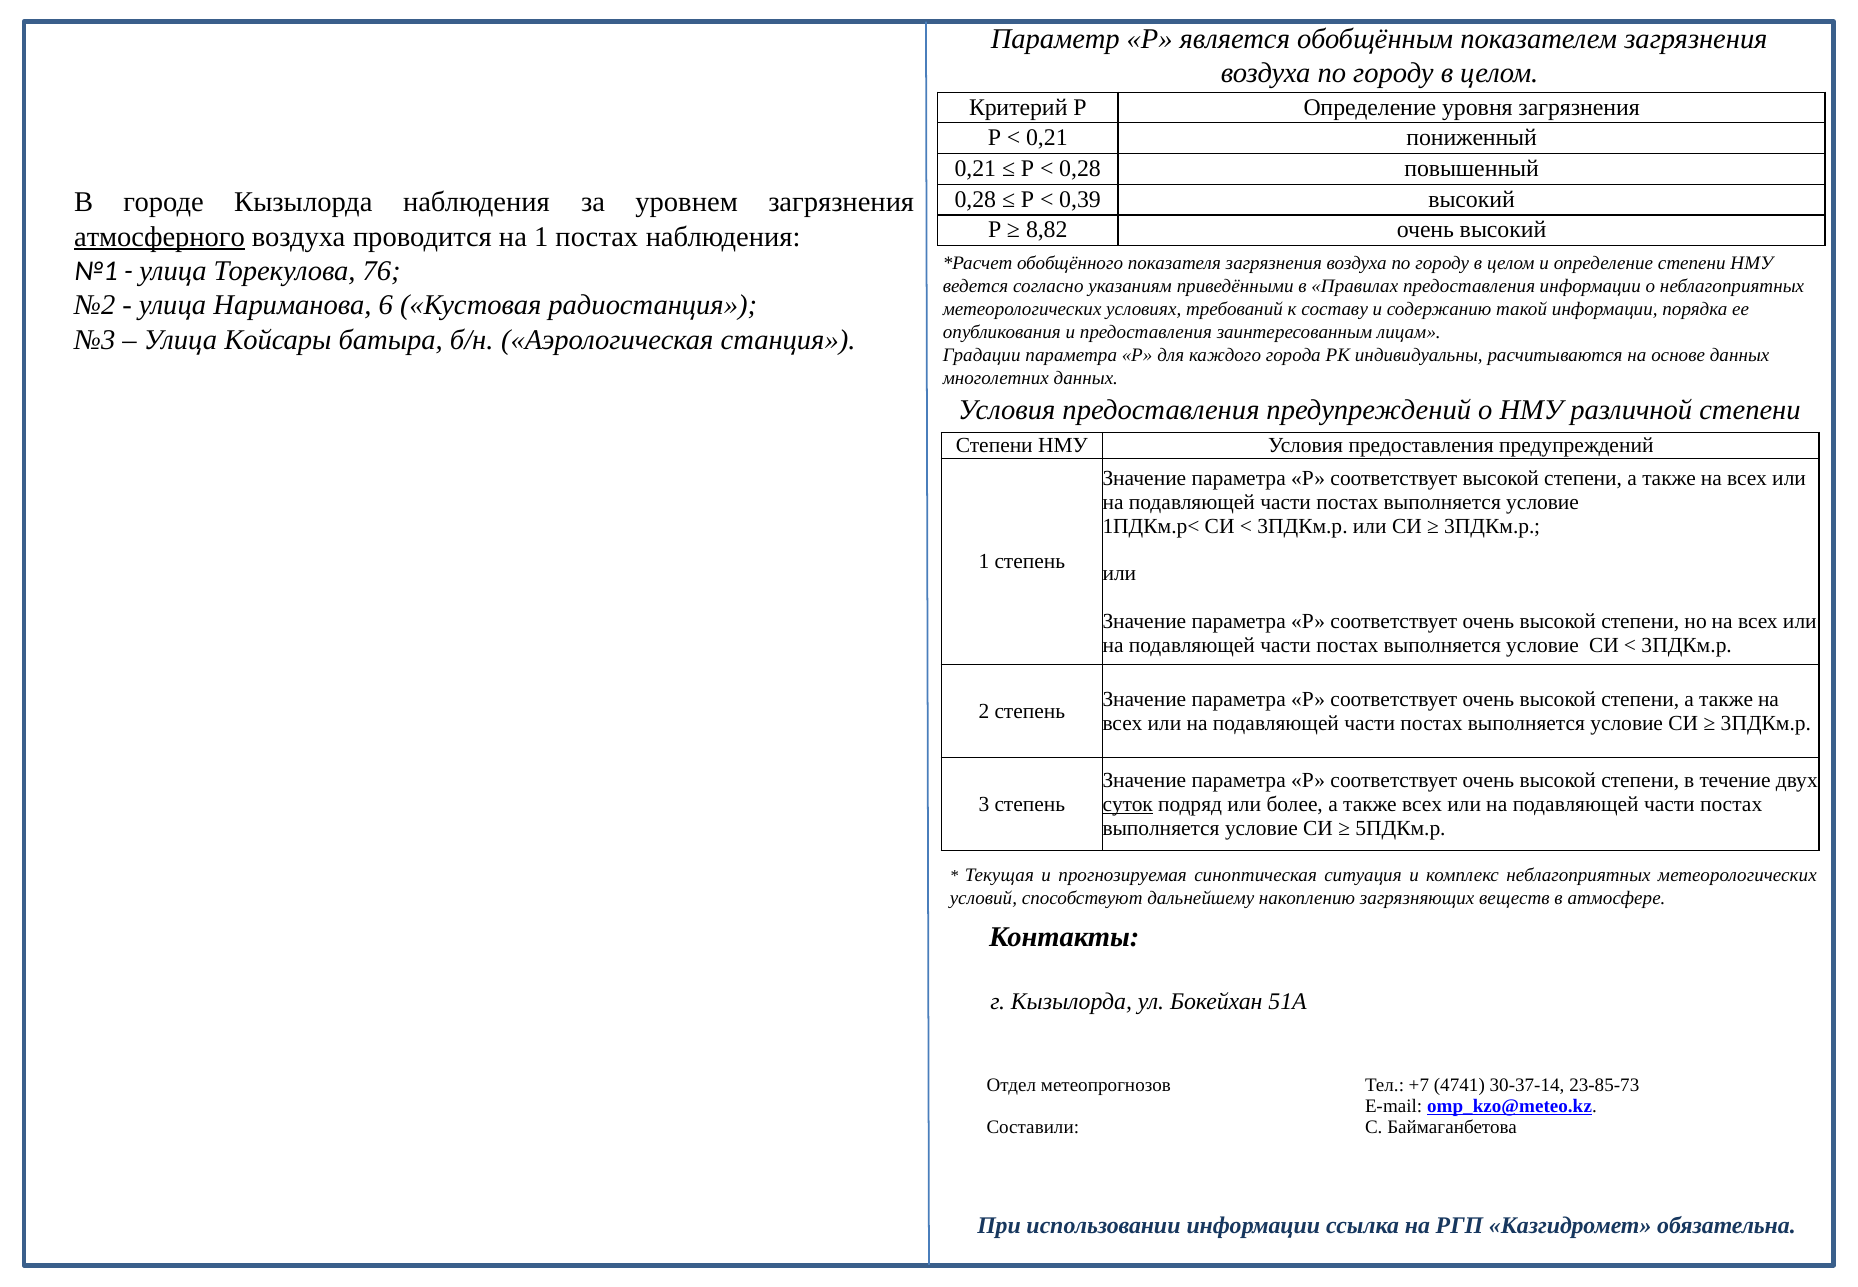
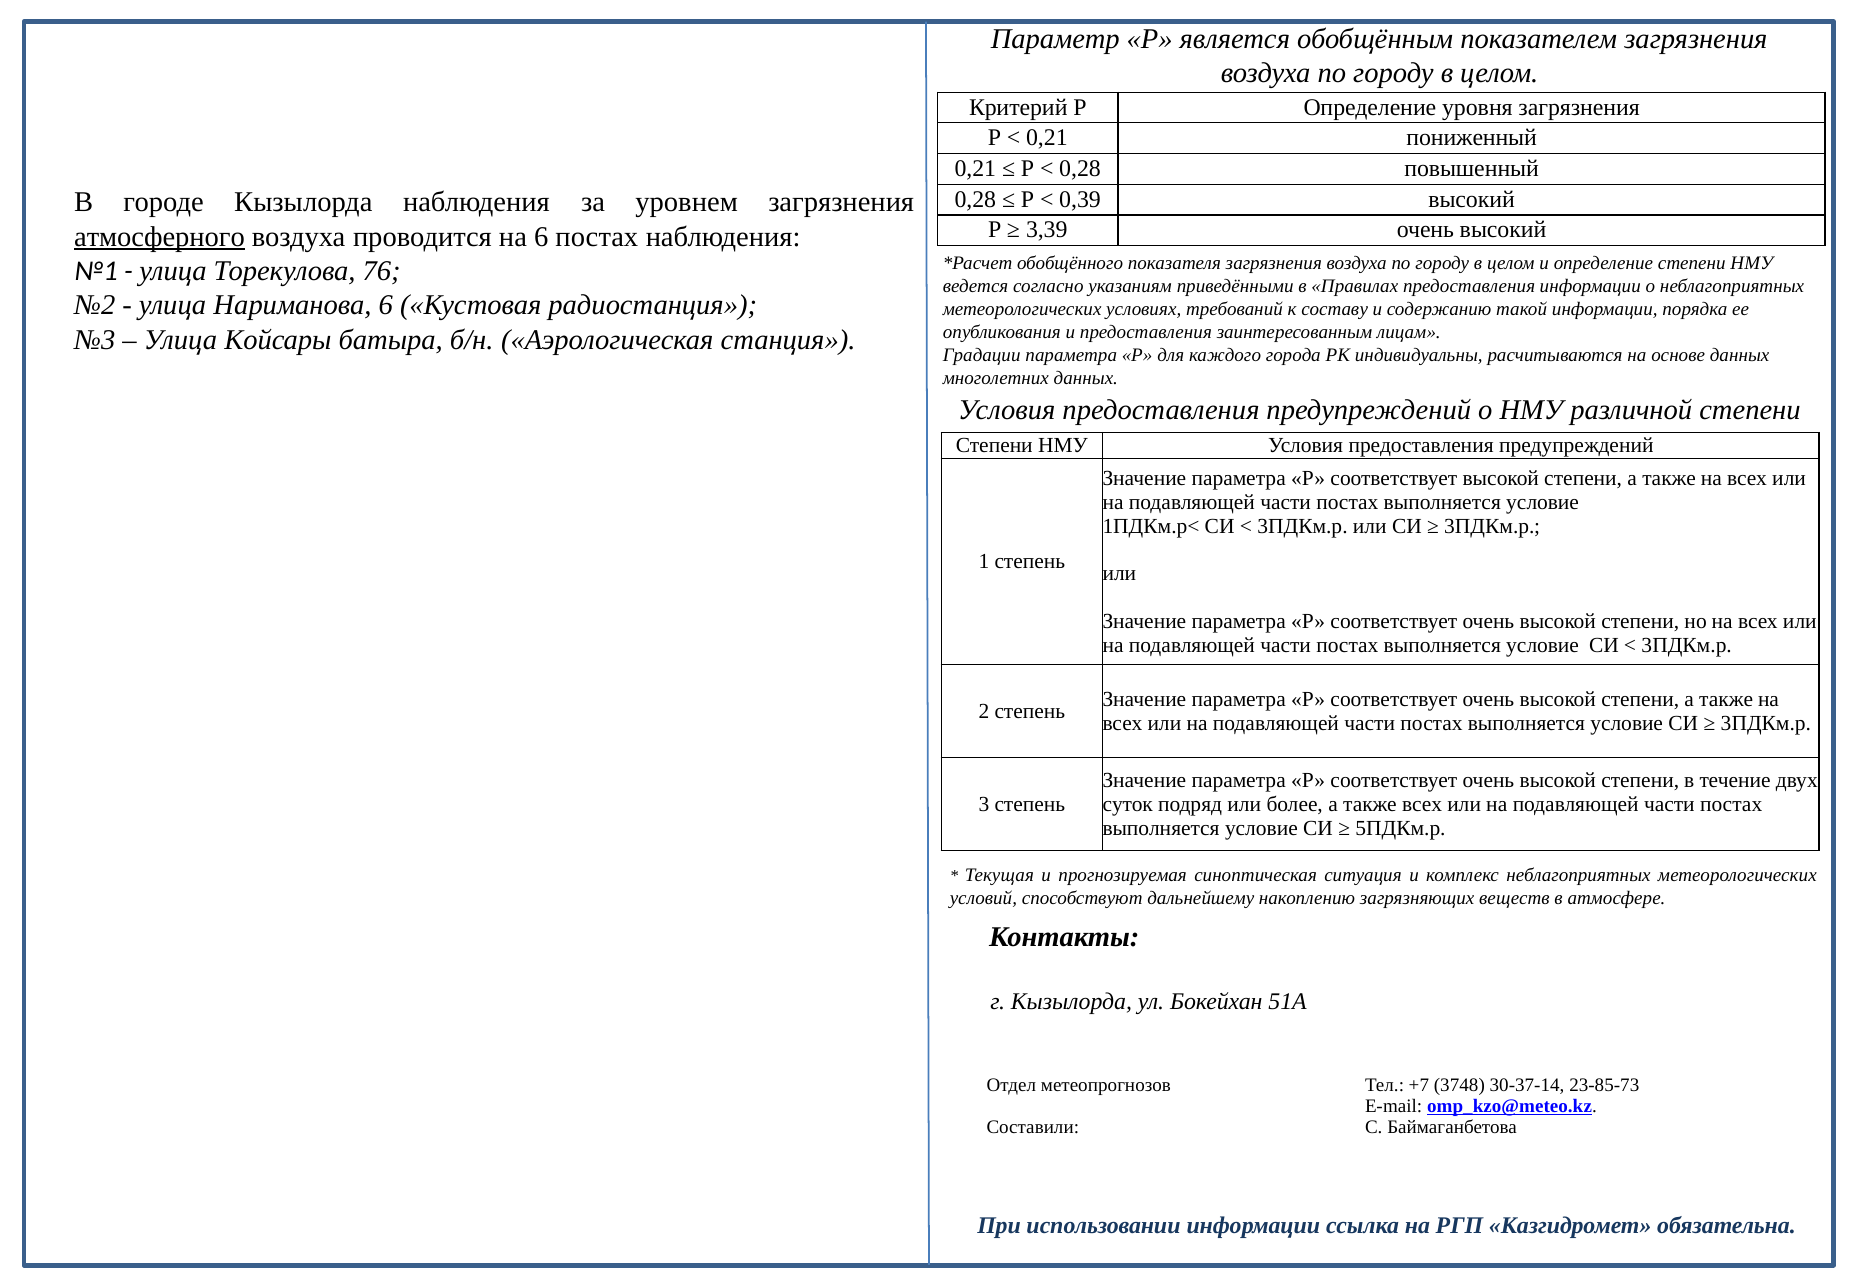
8,82: 8,82 -> 3,39
на 1: 1 -> 6
суток underline: present -> none
4741: 4741 -> 3748
